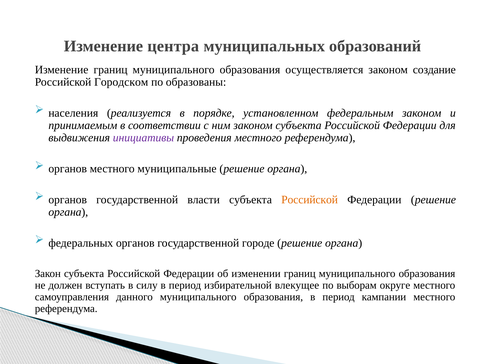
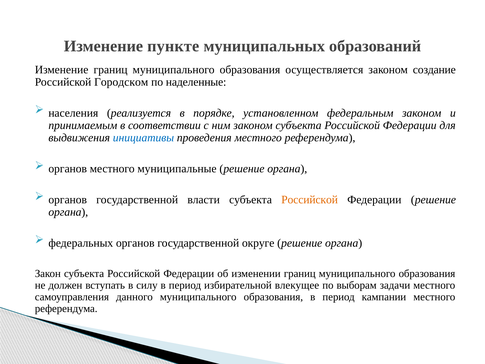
центра: центра -> пункте
образованы: образованы -> наделенные
инициативы colour: purple -> blue
городе: городе -> округе
округе: округе -> задачи
